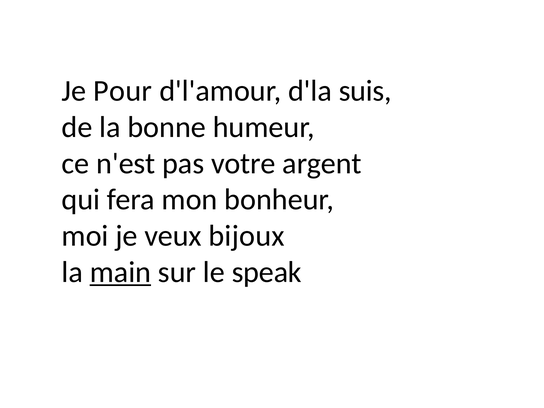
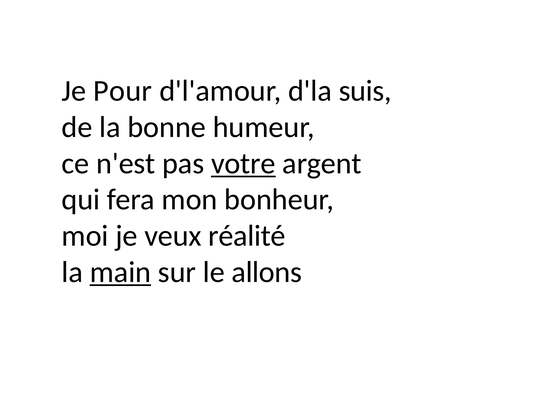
votre underline: none -> present
bijoux: bijoux -> réalité
speak: speak -> allons
